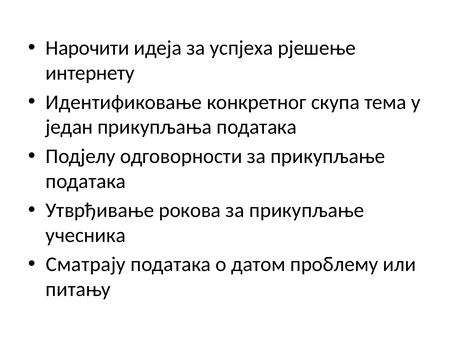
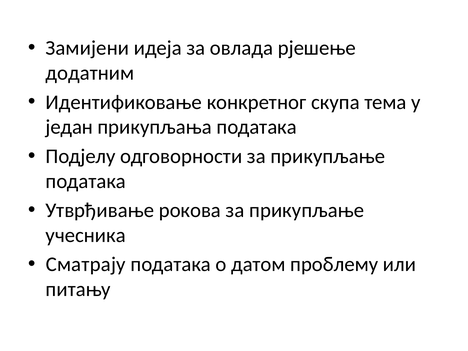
Нарочити: Нарочити -> Замијени
успјеха: успјеха -> овлада
интернету: интернету -> додатним
